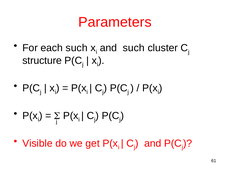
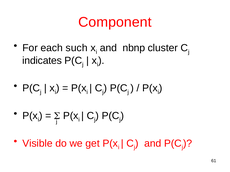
Parameters: Parameters -> Component
and such: such -> nbnp
structure: structure -> indicates
